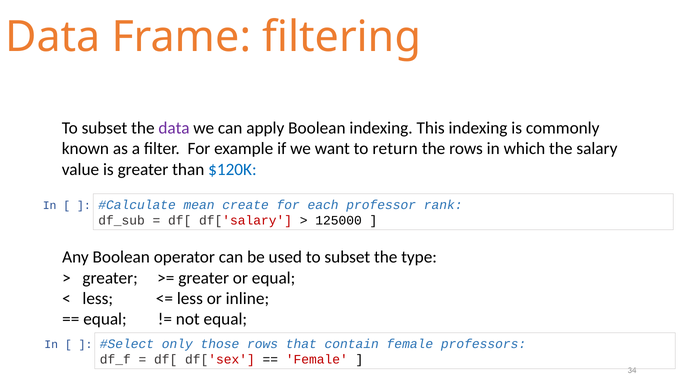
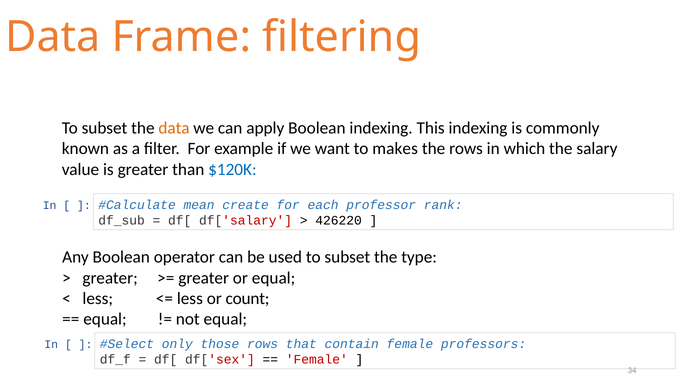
data at (174, 128) colour: purple -> orange
return: return -> makes
125000: 125000 -> 426220
inline: inline -> count
